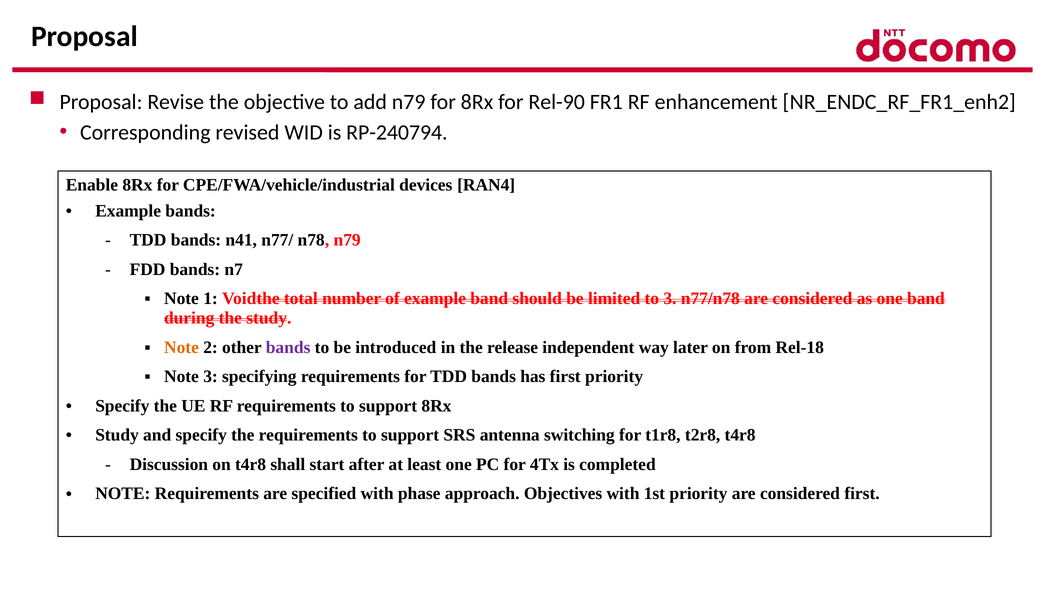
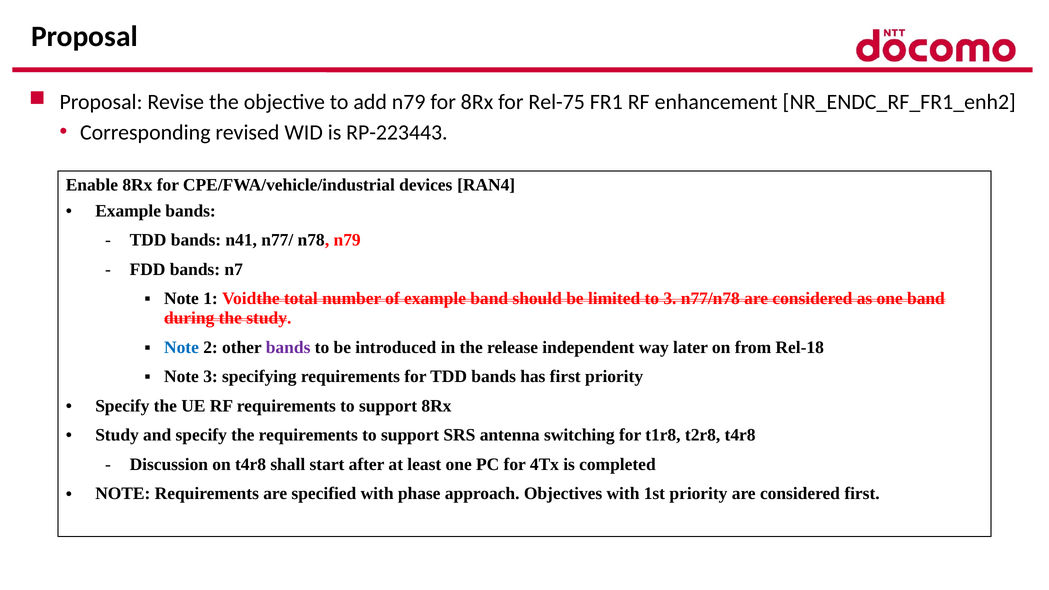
Rel-90: Rel-90 -> Rel-75
RP-240794: RP-240794 -> RP-223443
Note at (181, 347) colour: orange -> blue
